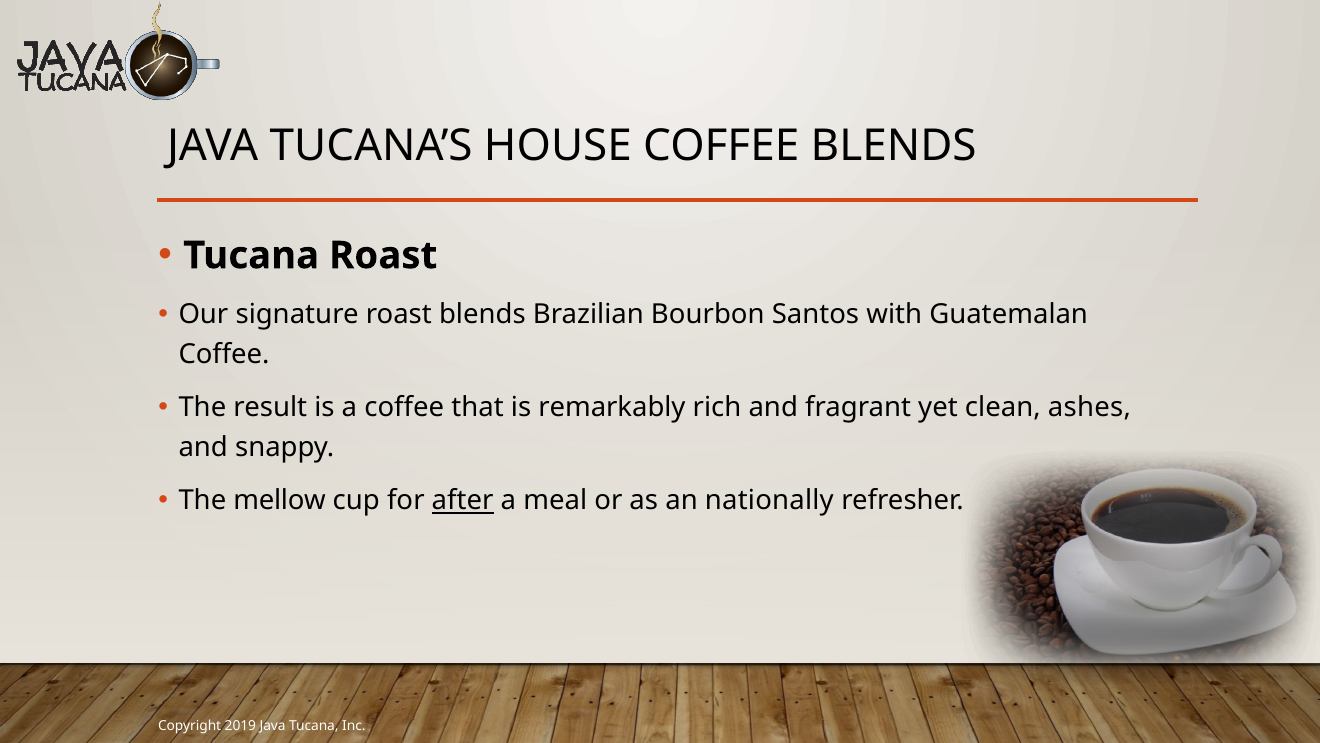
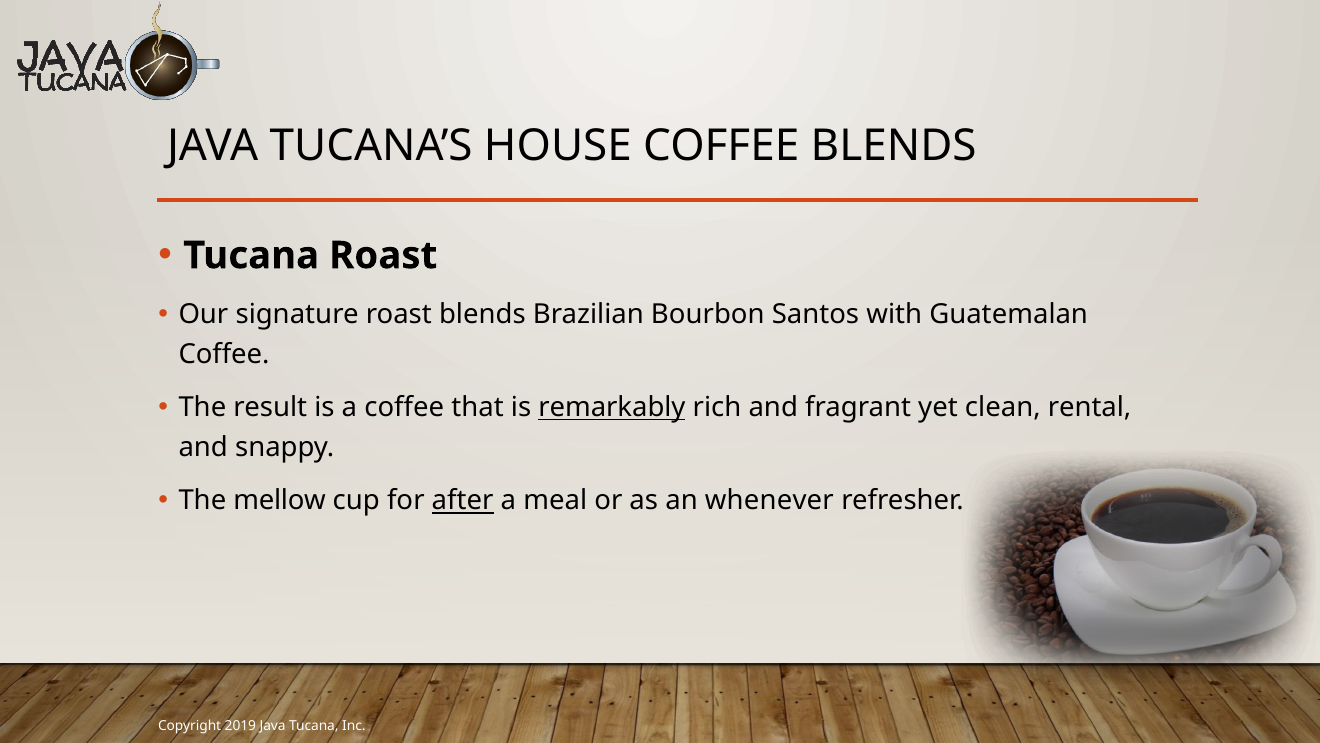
remarkably underline: none -> present
ashes: ashes -> rental
nationally: nationally -> whenever
